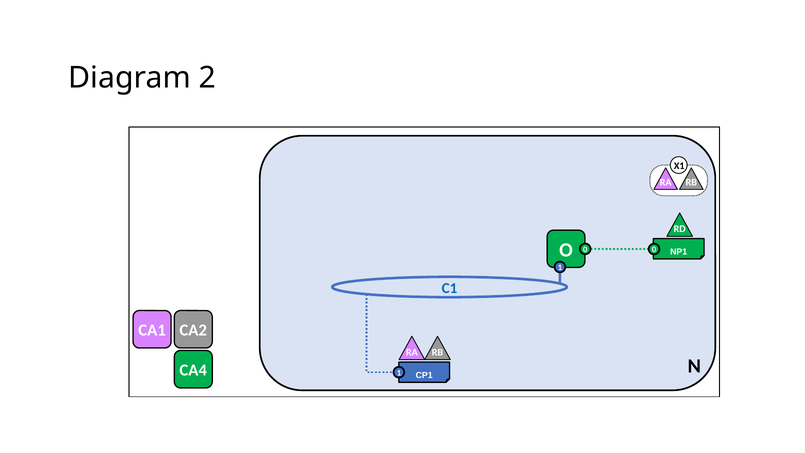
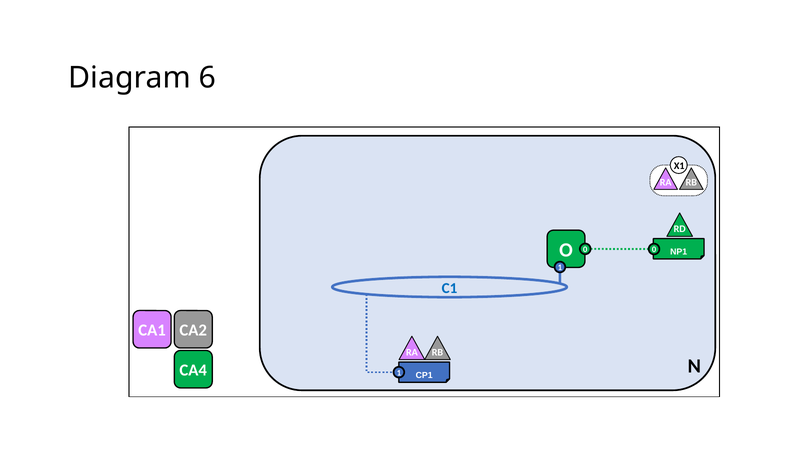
2: 2 -> 6
